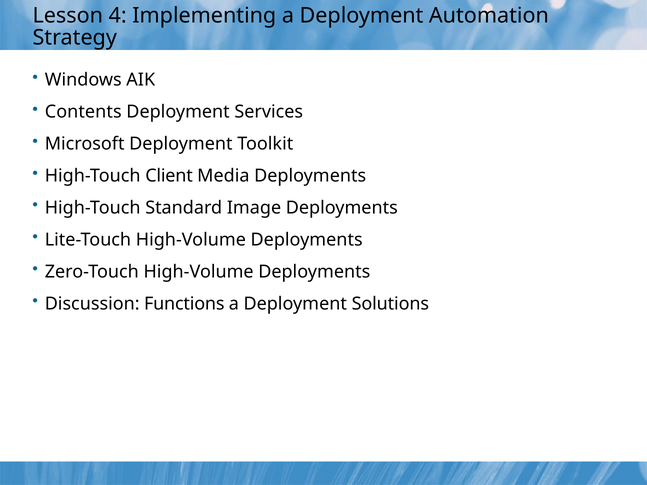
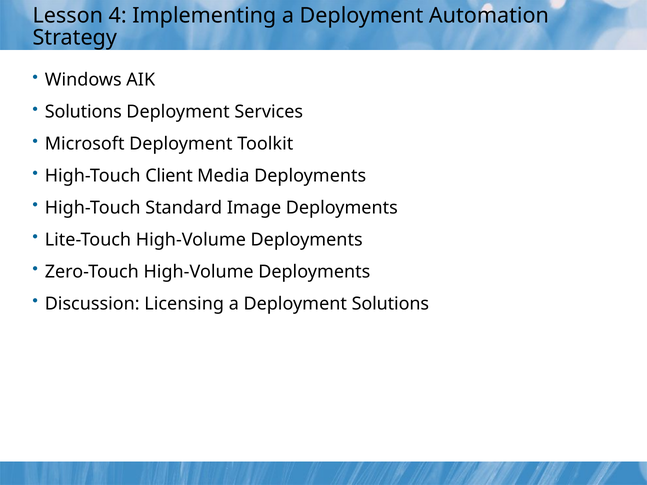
Contents at (83, 112): Contents -> Solutions
Functions: Functions -> Licensing
